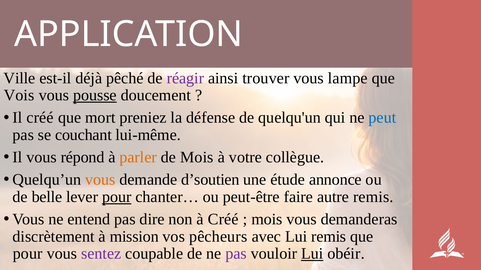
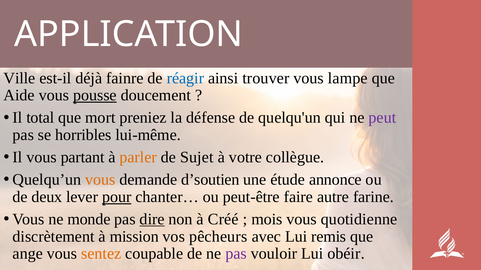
pêché: pêché -> fainre
réagir colour: purple -> blue
Vois: Vois -> Aide
Il créé: créé -> total
peut colour: blue -> purple
couchant: couchant -> horribles
répond: répond -> partant
de Mois: Mois -> Sujet
belle: belle -> deux
autre remis: remis -> farine
entend: entend -> monde
dire underline: none -> present
demanderas: demanderas -> quotidienne
pour at (28, 254): pour -> ange
sentez colour: purple -> orange
Lui at (312, 254) underline: present -> none
